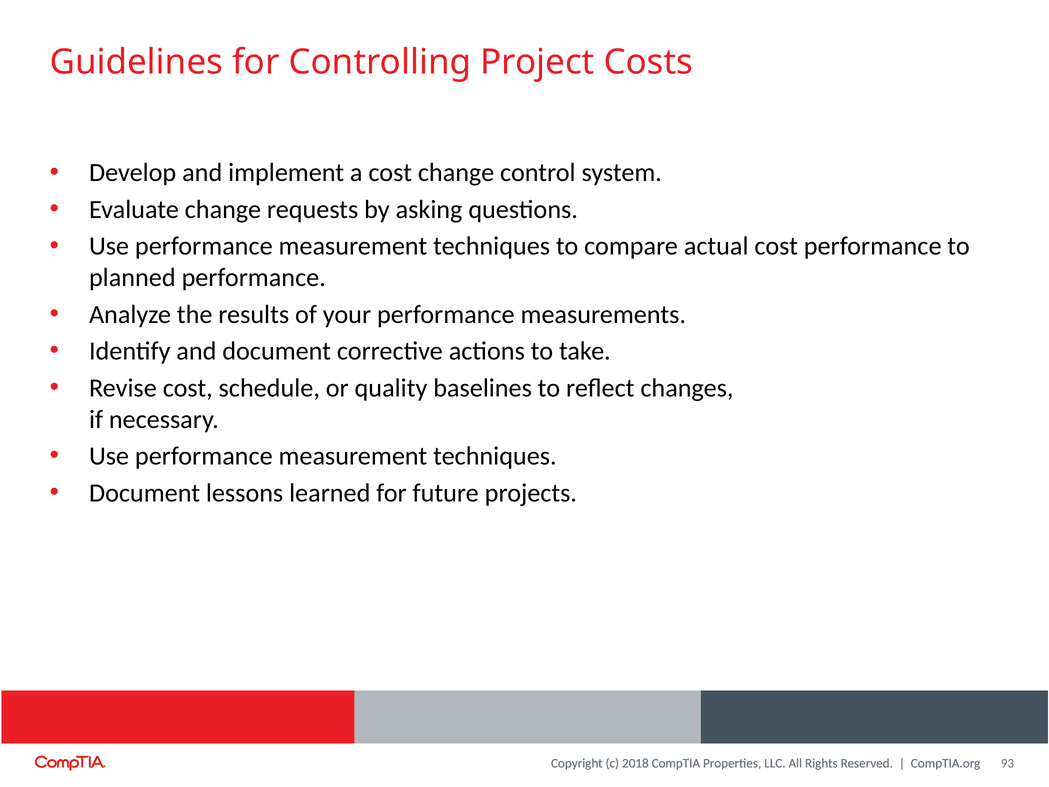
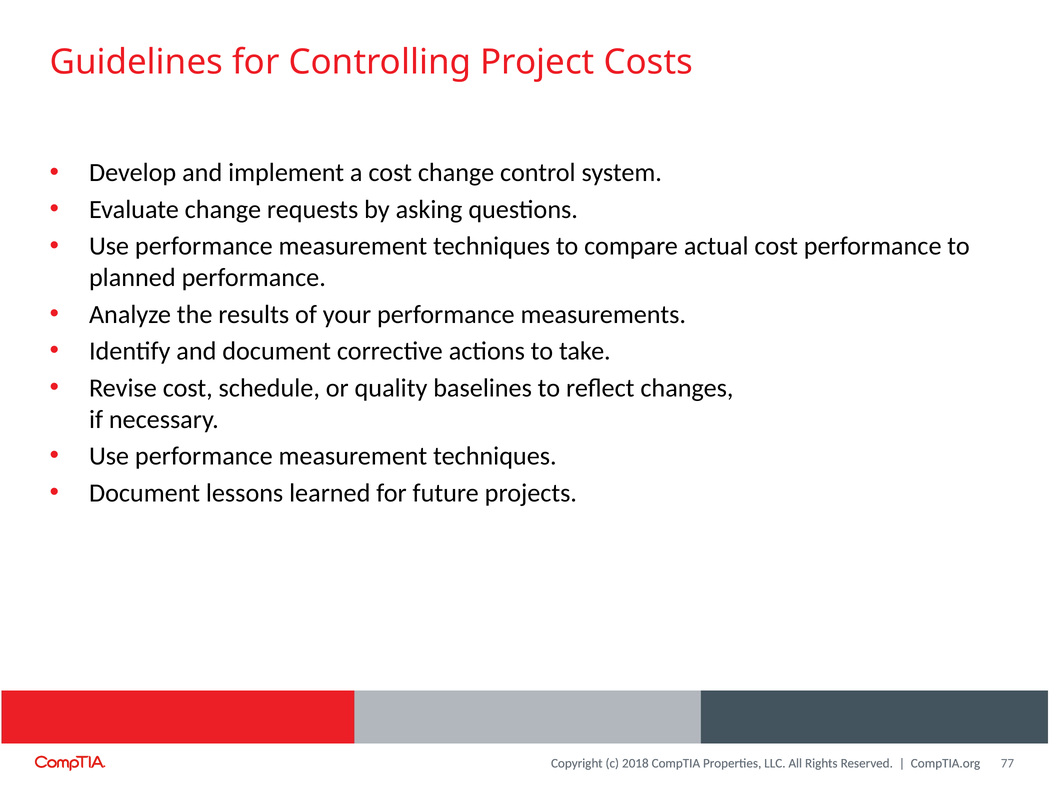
93: 93 -> 77
